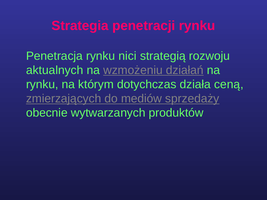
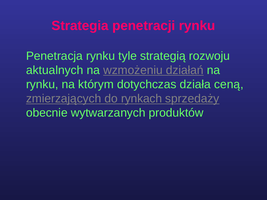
nici: nici -> tyle
mediów: mediów -> rynkach
